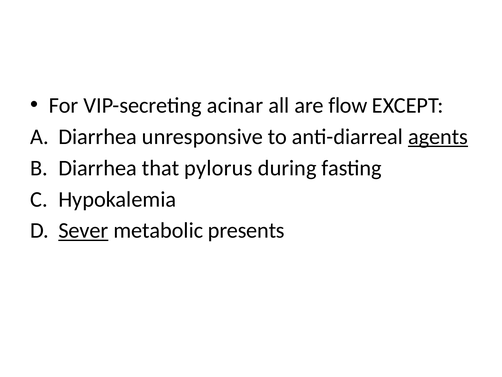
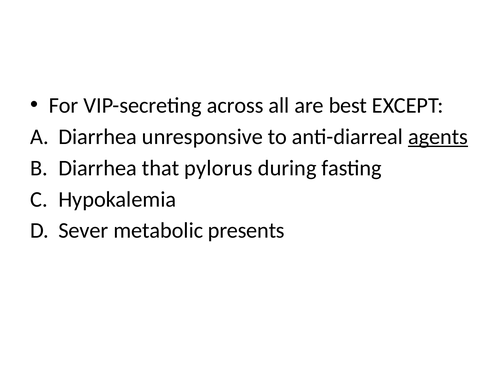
acinar: acinar -> across
flow: flow -> best
Sever underline: present -> none
